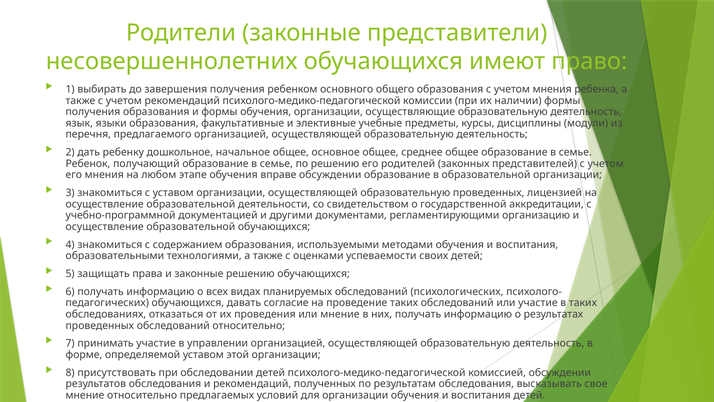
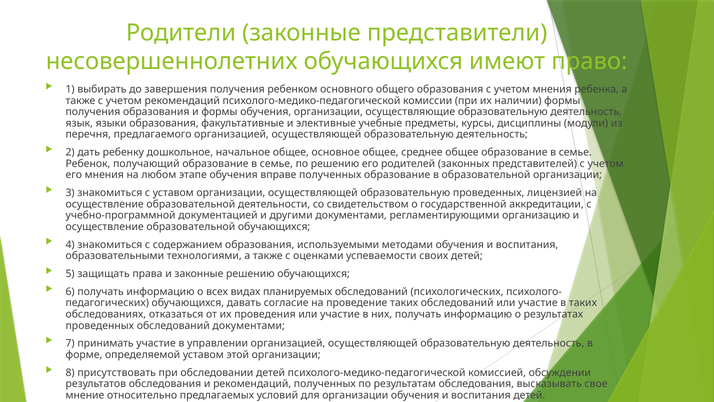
вправе обсуждении: обсуждении -> полученных
проведения или мнение: мнение -> участие
обследований относительно: относительно -> документами
